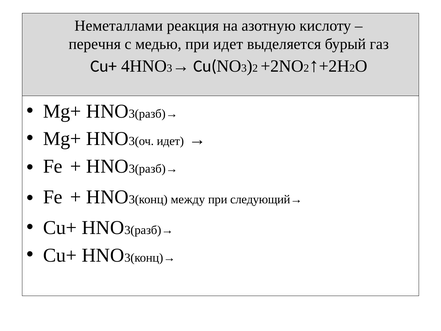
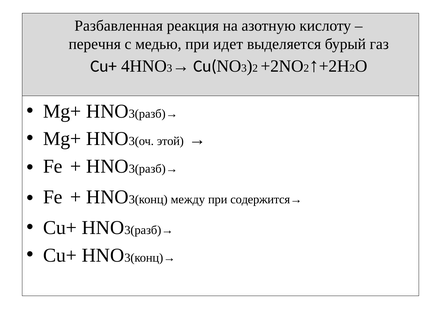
Неметаллами: Неметаллами -> Разбавленная
идет at (170, 141): идет -> этой
следующий→: следующий→ -> содержится→
